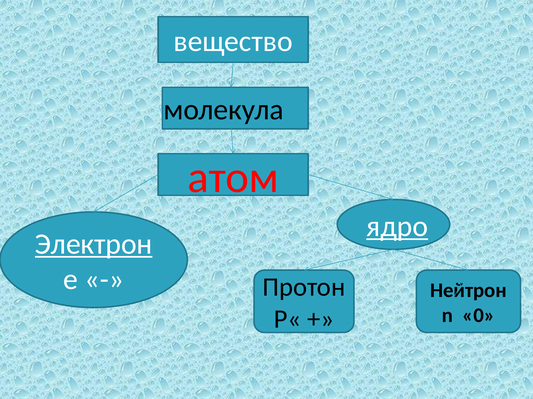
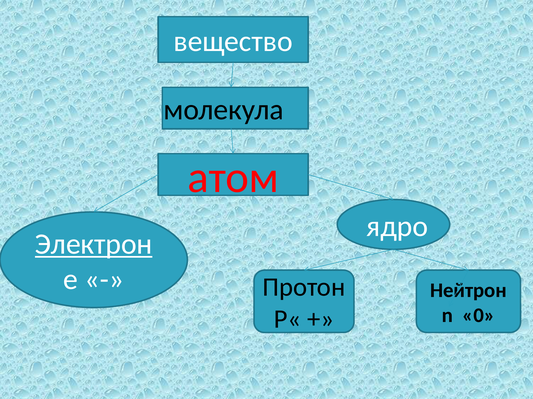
ядро underline: present -> none
